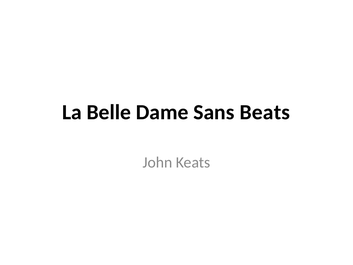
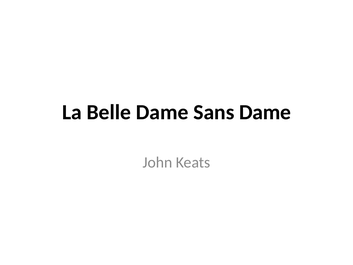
Sans Beats: Beats -> Dame
